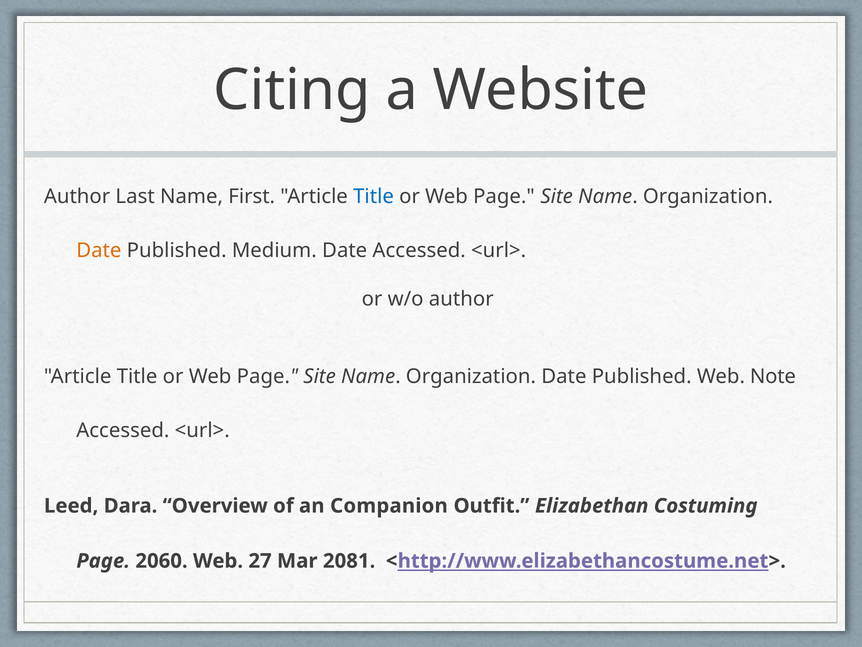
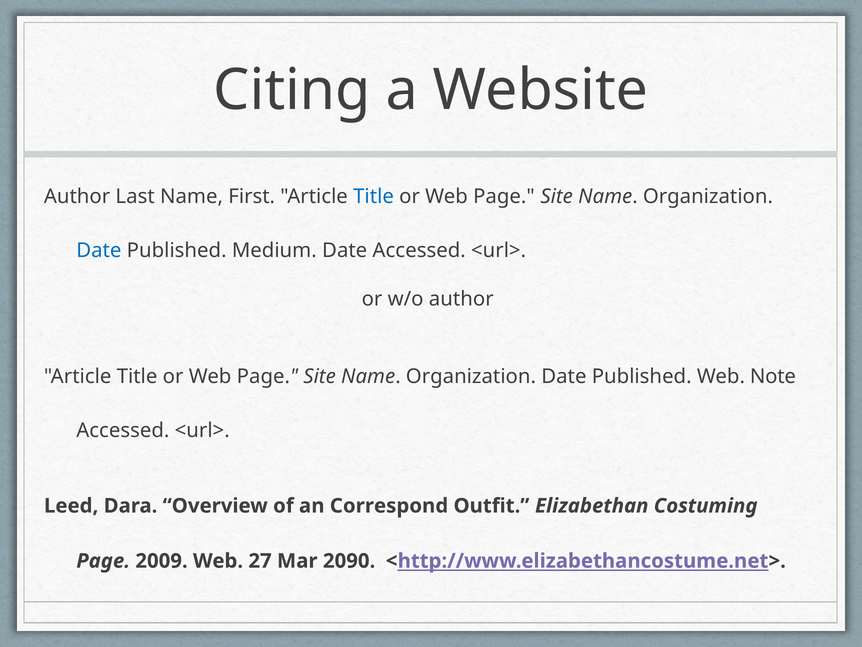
Date at (99, 250) colour: orange -> blue
Companion: Companion -> Correspond
2060: 2060 -> 2009
2081: 2081 -> 2090
